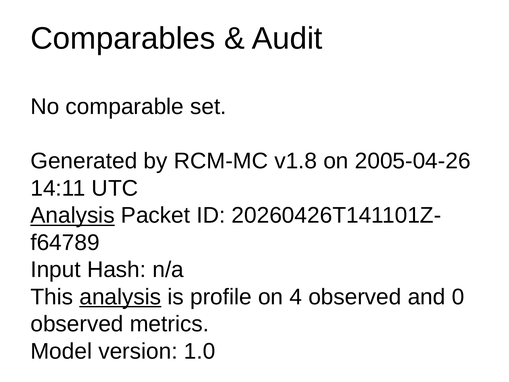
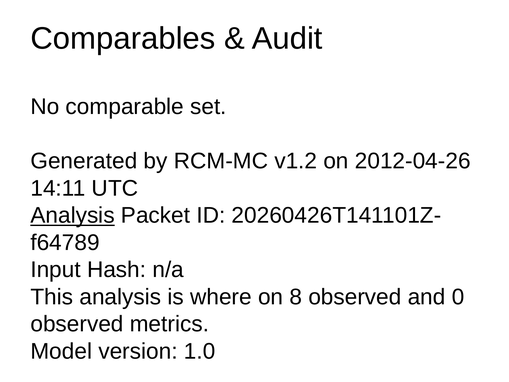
v1.8: v1.8 -> v1.2
2005-04-26: 2005-04-26 -> 2012-04-26
analysis at (120, 297) underline: present -> none
profile: profile -> where
4: 4 -> 8
